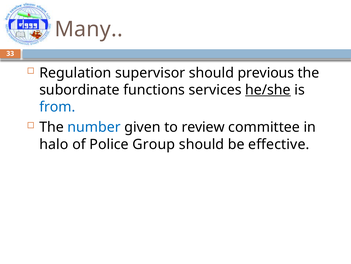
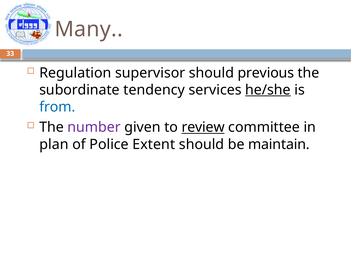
functions: functions -> tendency
number colour: blue -> purple
review underline: none -> present
halo: halo -> plan
Group: Group -> Extent
effective: effective -> maintain
